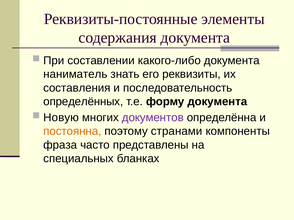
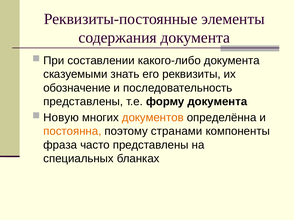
наниматель: наниматель -> сказуемыми
составления: составления -> обозначение
определённых at (83, 102): определённых -> представлены
документов colour: purple -> orange
